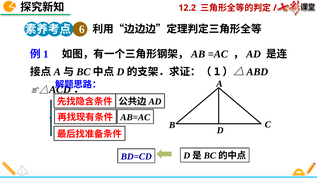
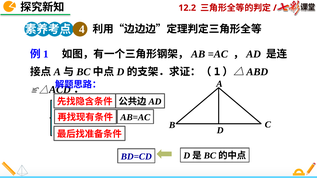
6: 6 -> 4
